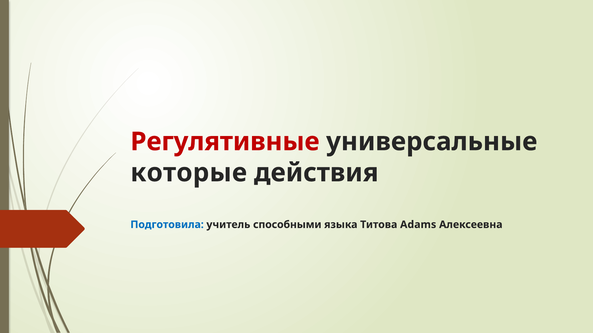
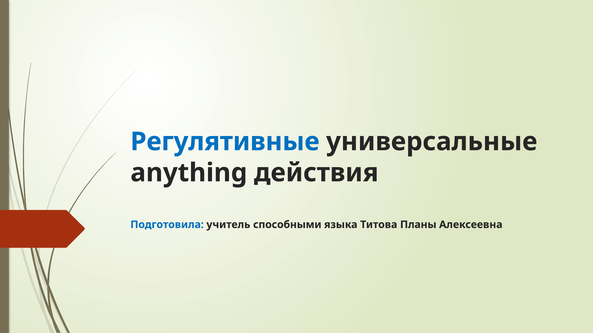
Регулятивные colour: red -> blue
которые: которые -> anything
Adams: Adams -> Планы
